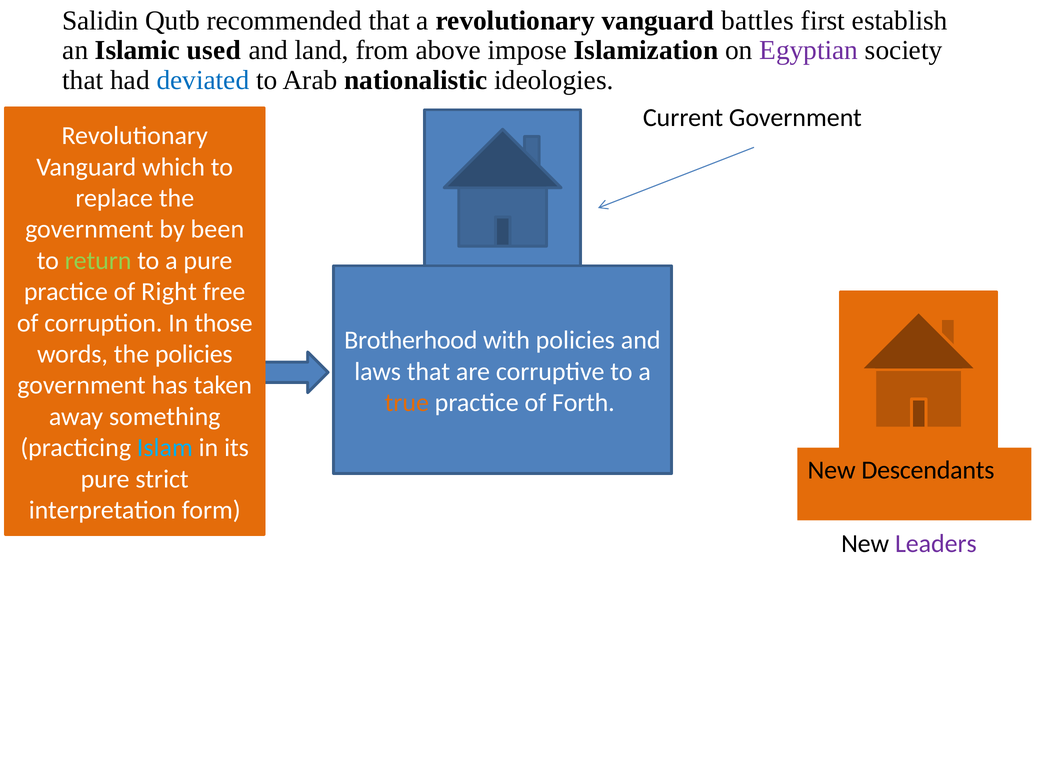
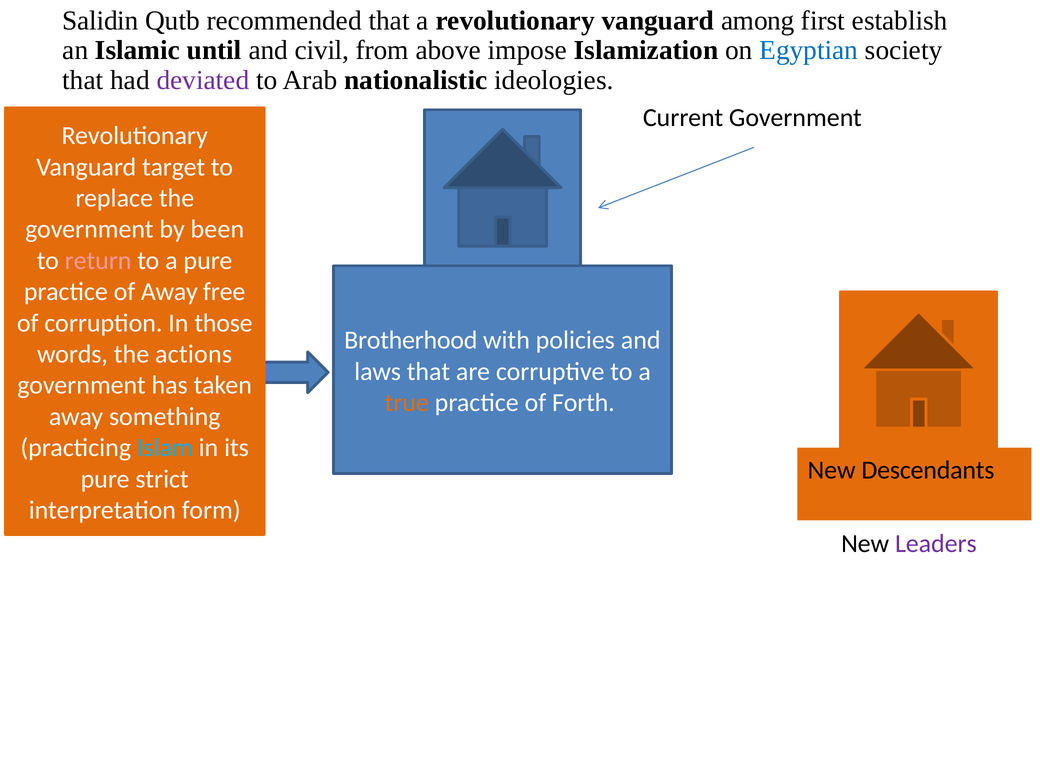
battles: battles -> among
used: used -> until
land: land -> civil
Egyptian colour: purple -> blue
deviated colour: blue -> purple
which: which -> target
return colour: light green -> pink
of Right: Right -> Away
the policies: policies -> actions
